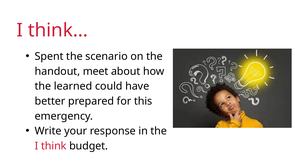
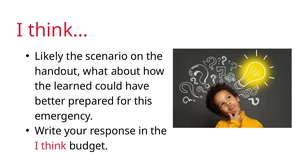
Spent: Spent -> Likely
meet: meet -> what
